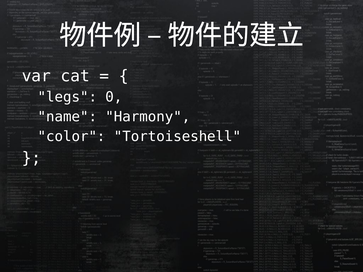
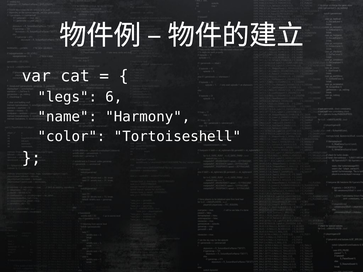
0: 0 -> 6
